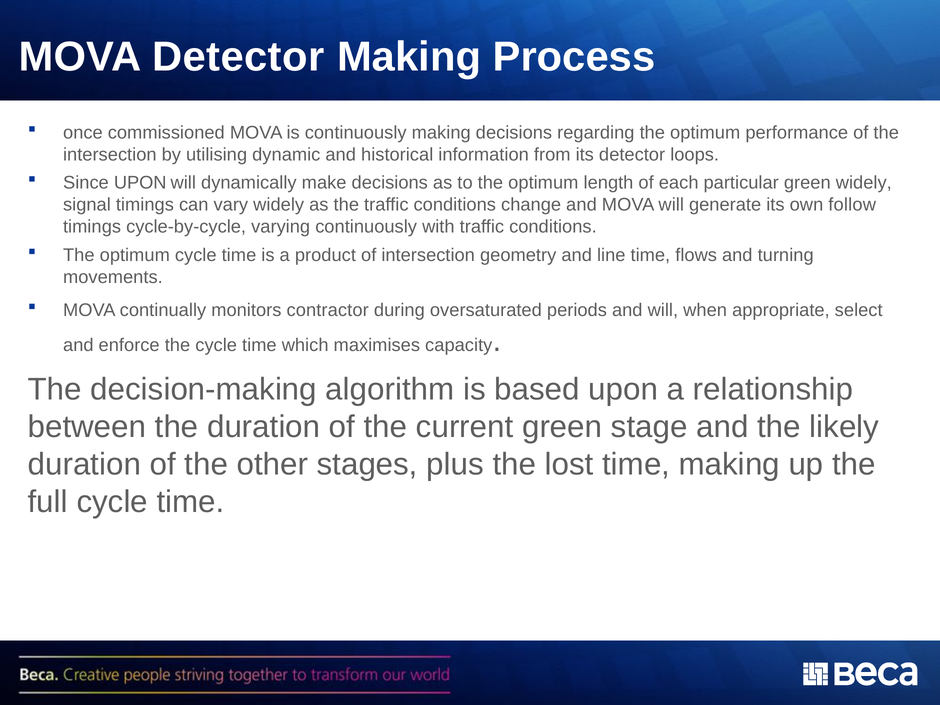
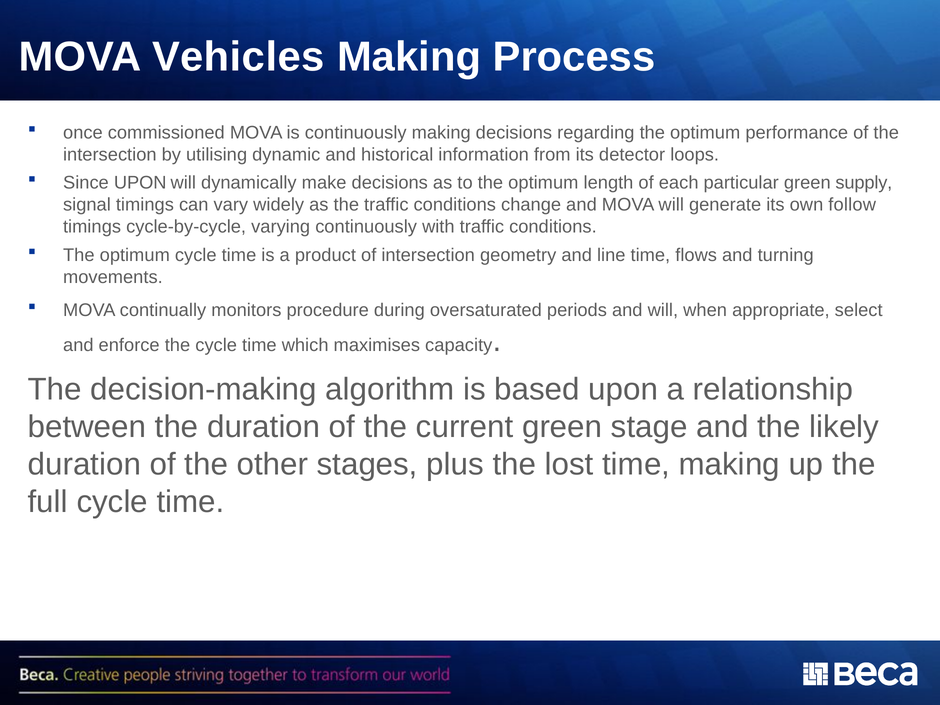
MOVA Detector: Detector -> Vehicles
green widely: widely -> supply
contractor: contractor -> procedure
